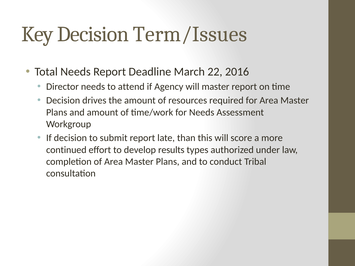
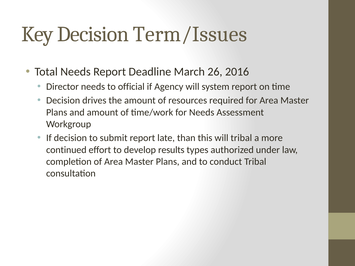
22: 22 -> 26
attend: attend -> official
will master: master -> system
will score: score -> tribal
